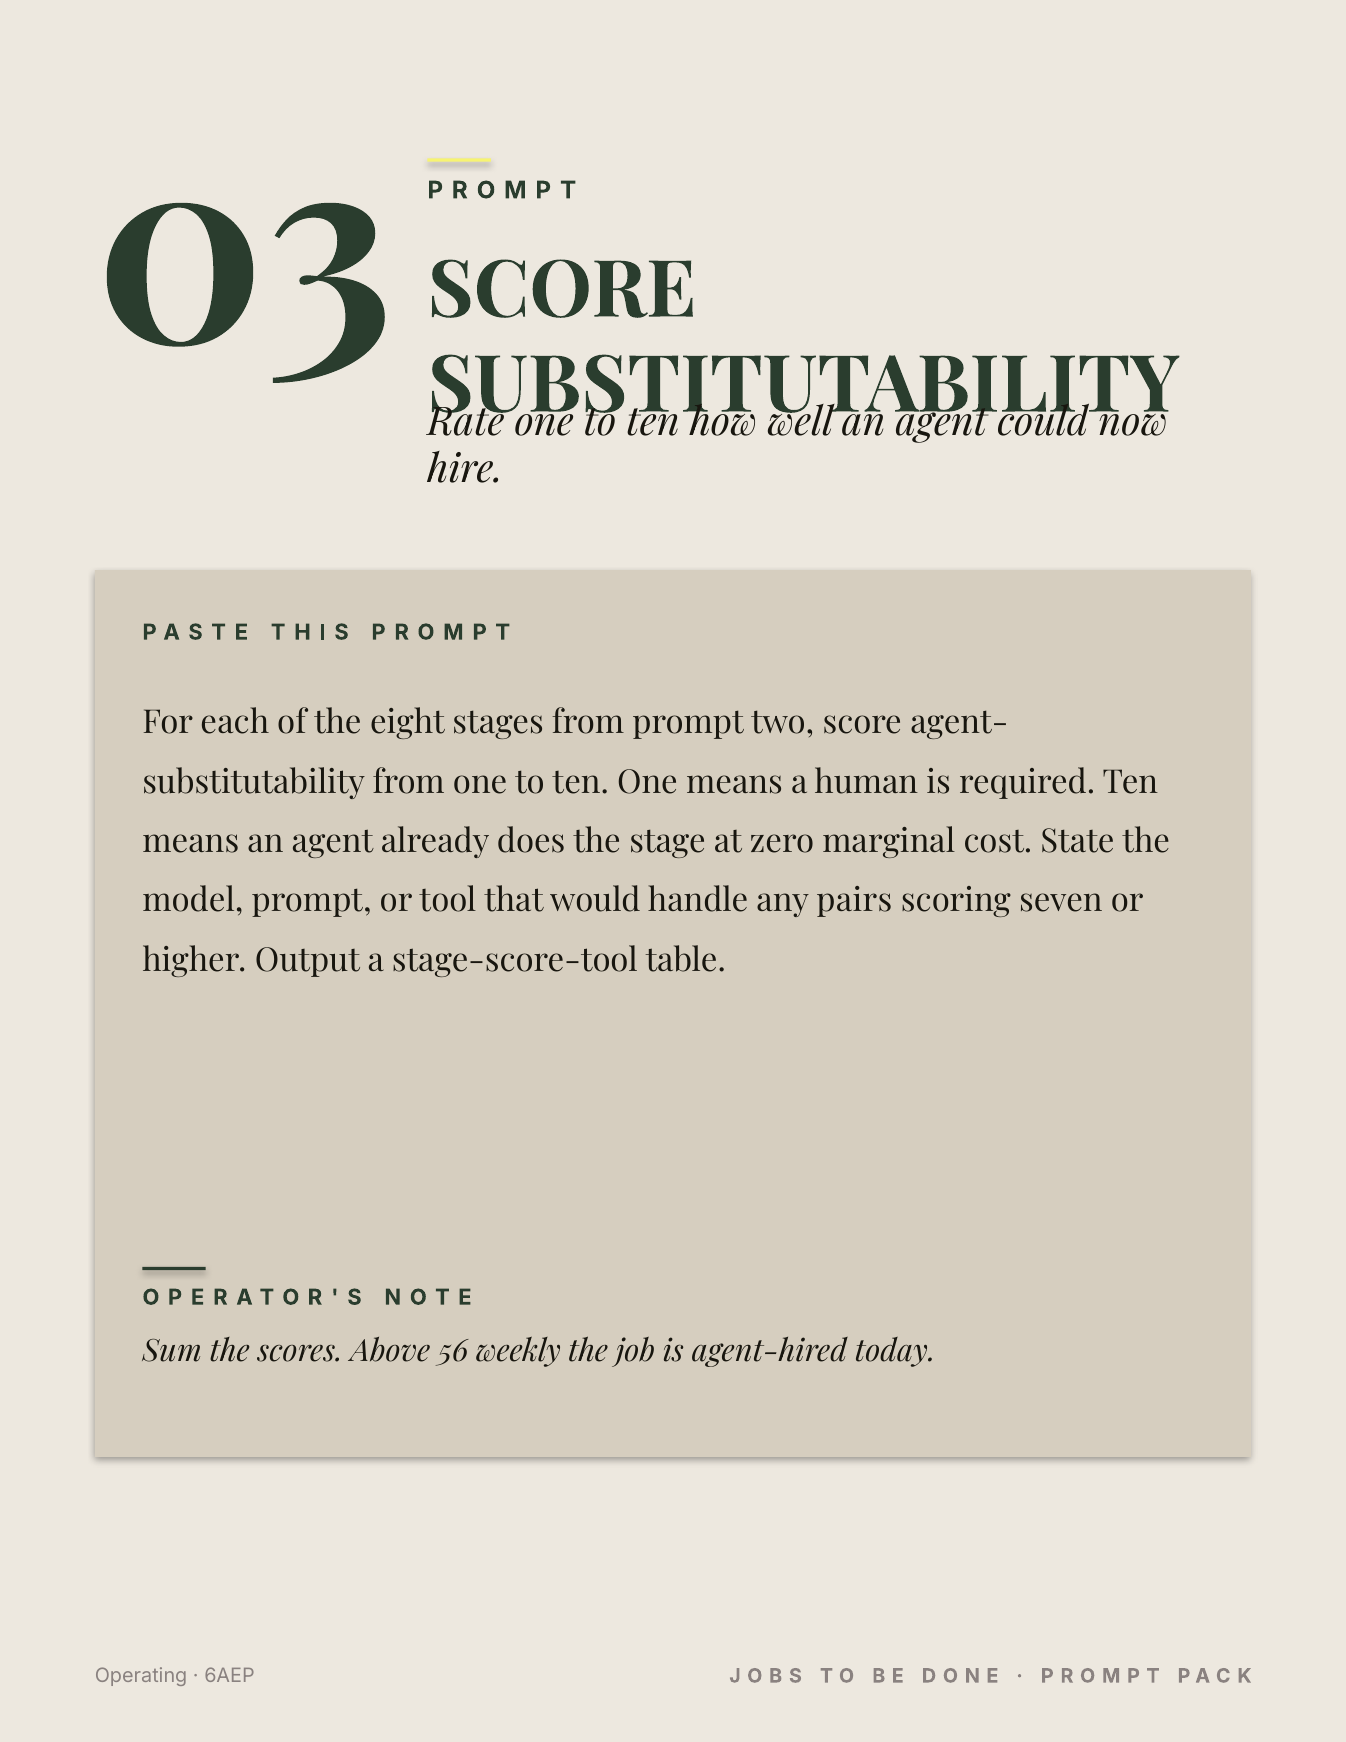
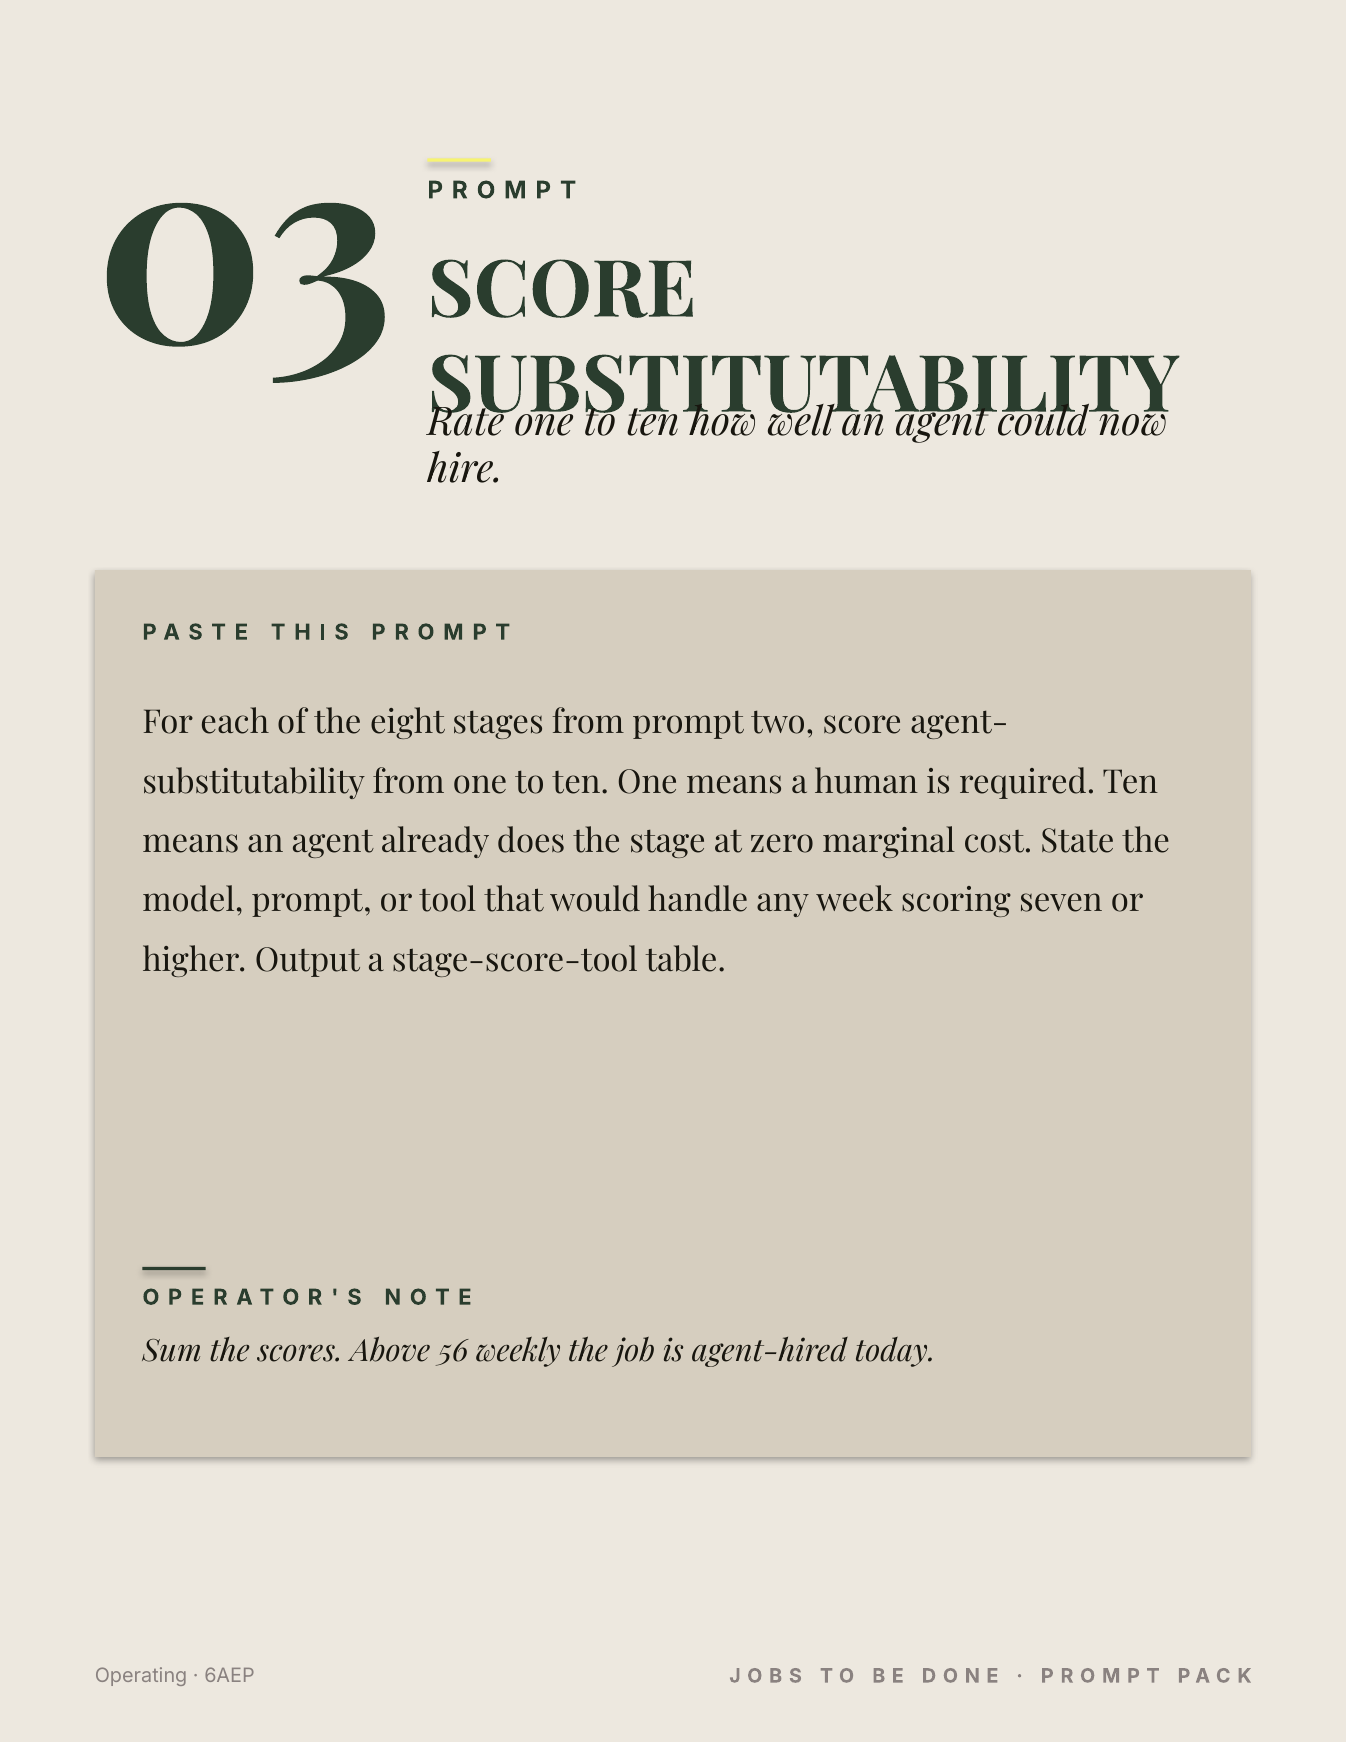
pairs: pairs -> week
